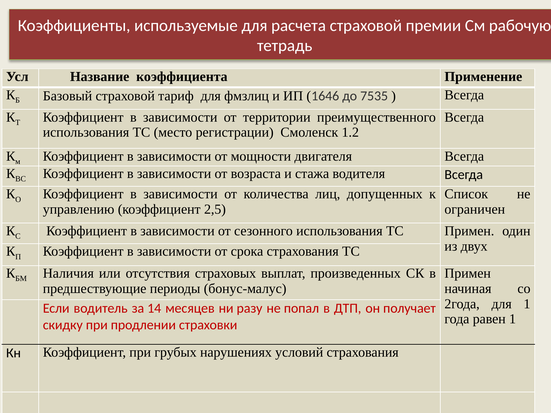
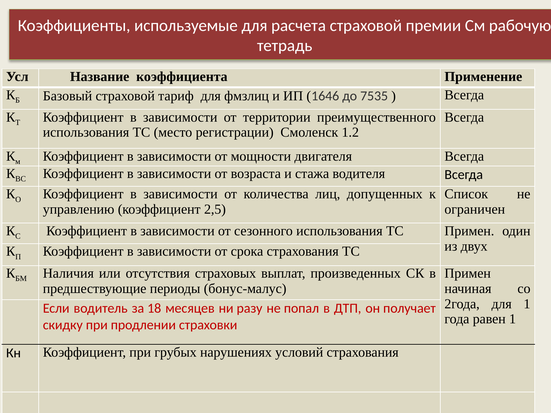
14: 14 -> 18
